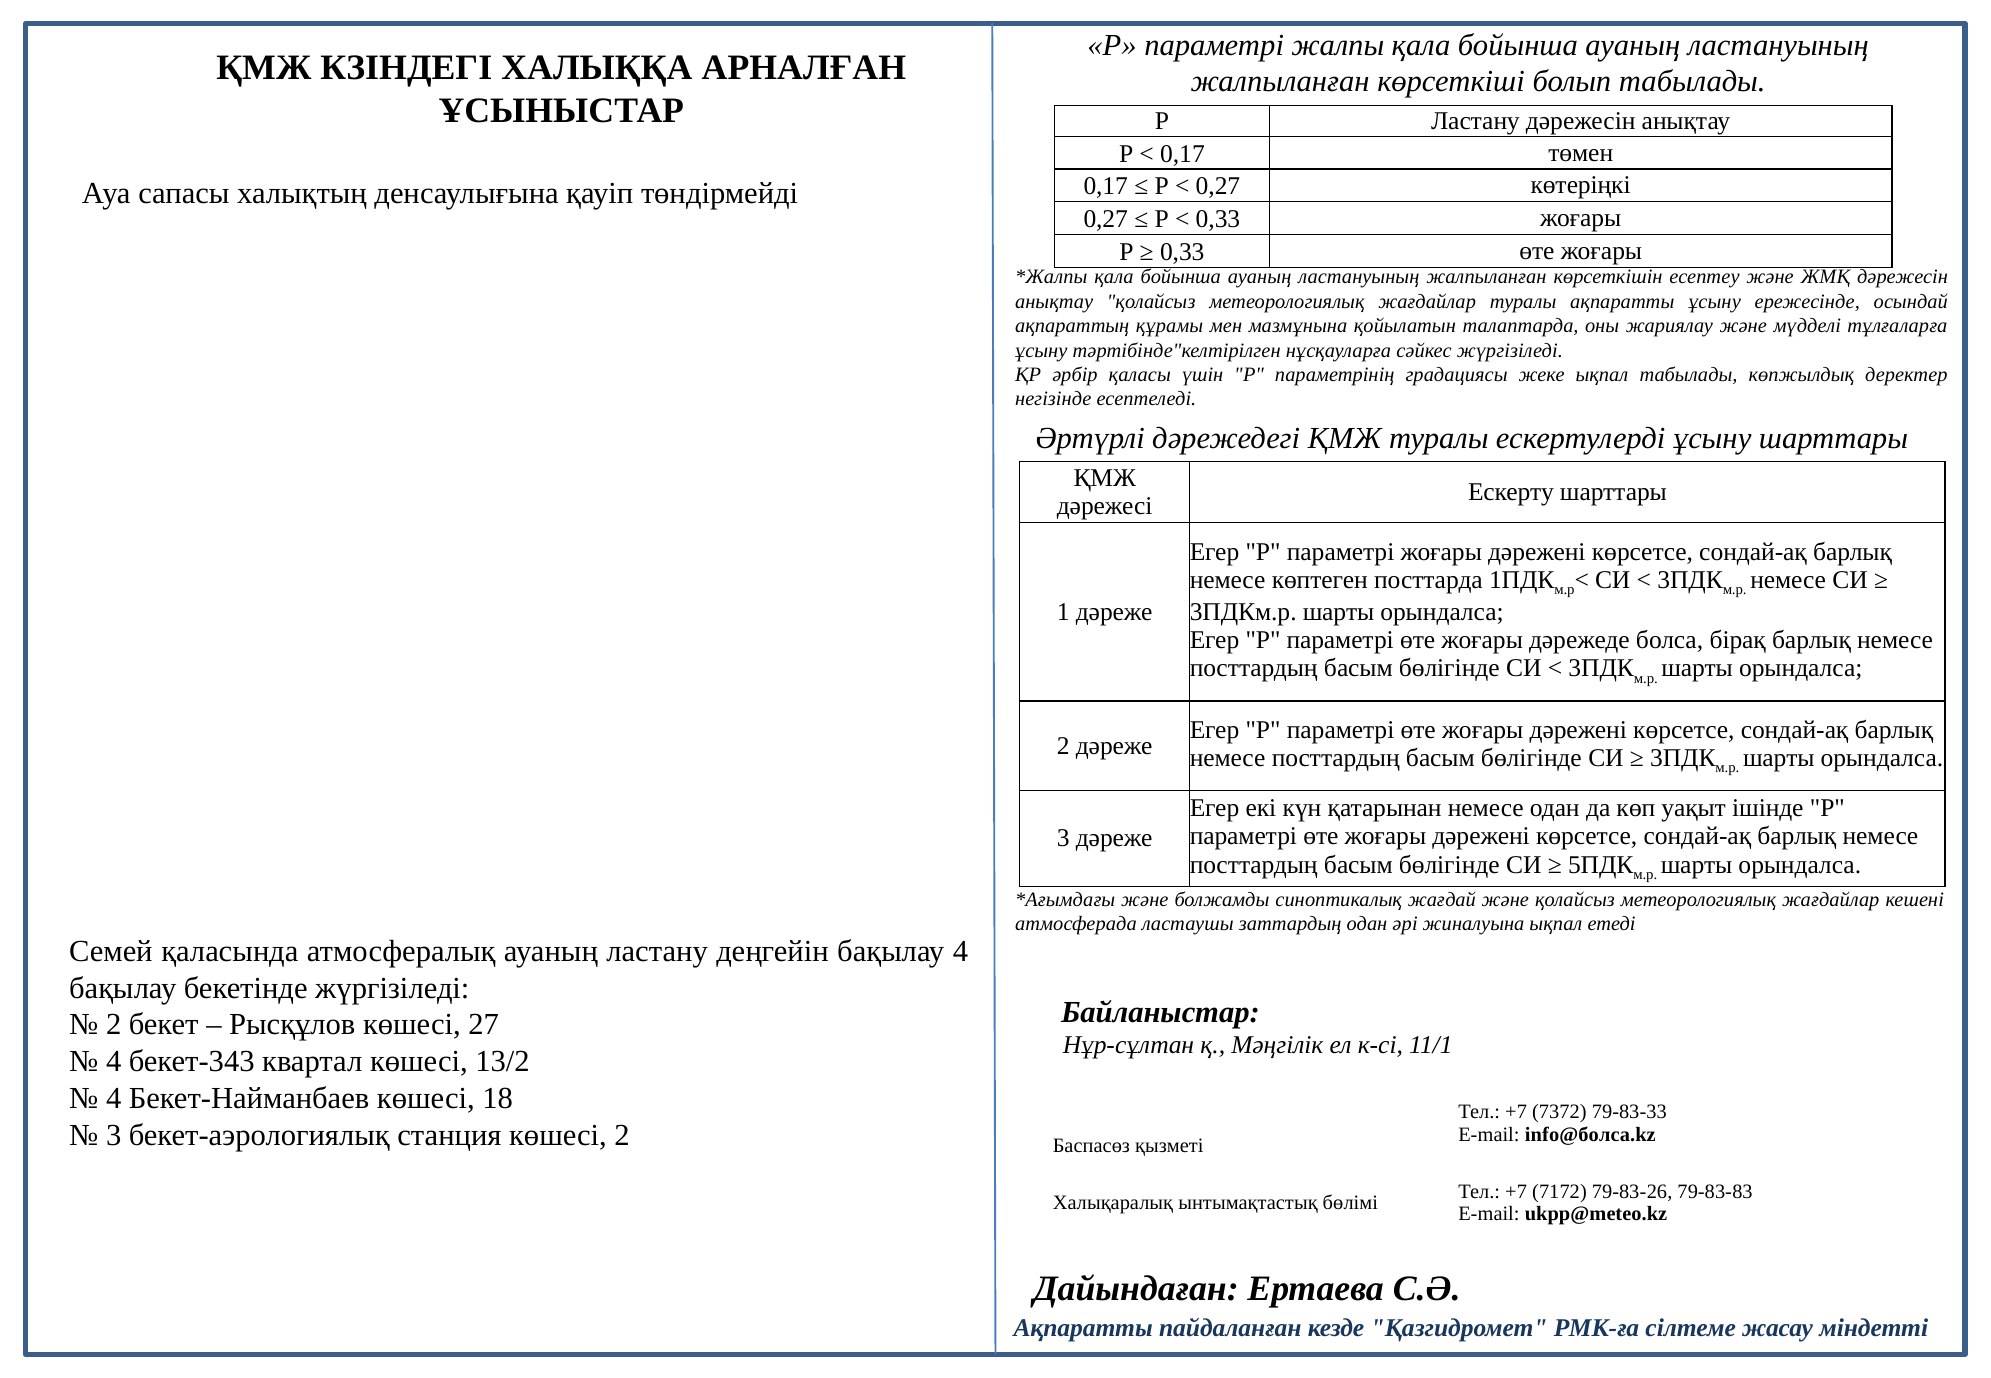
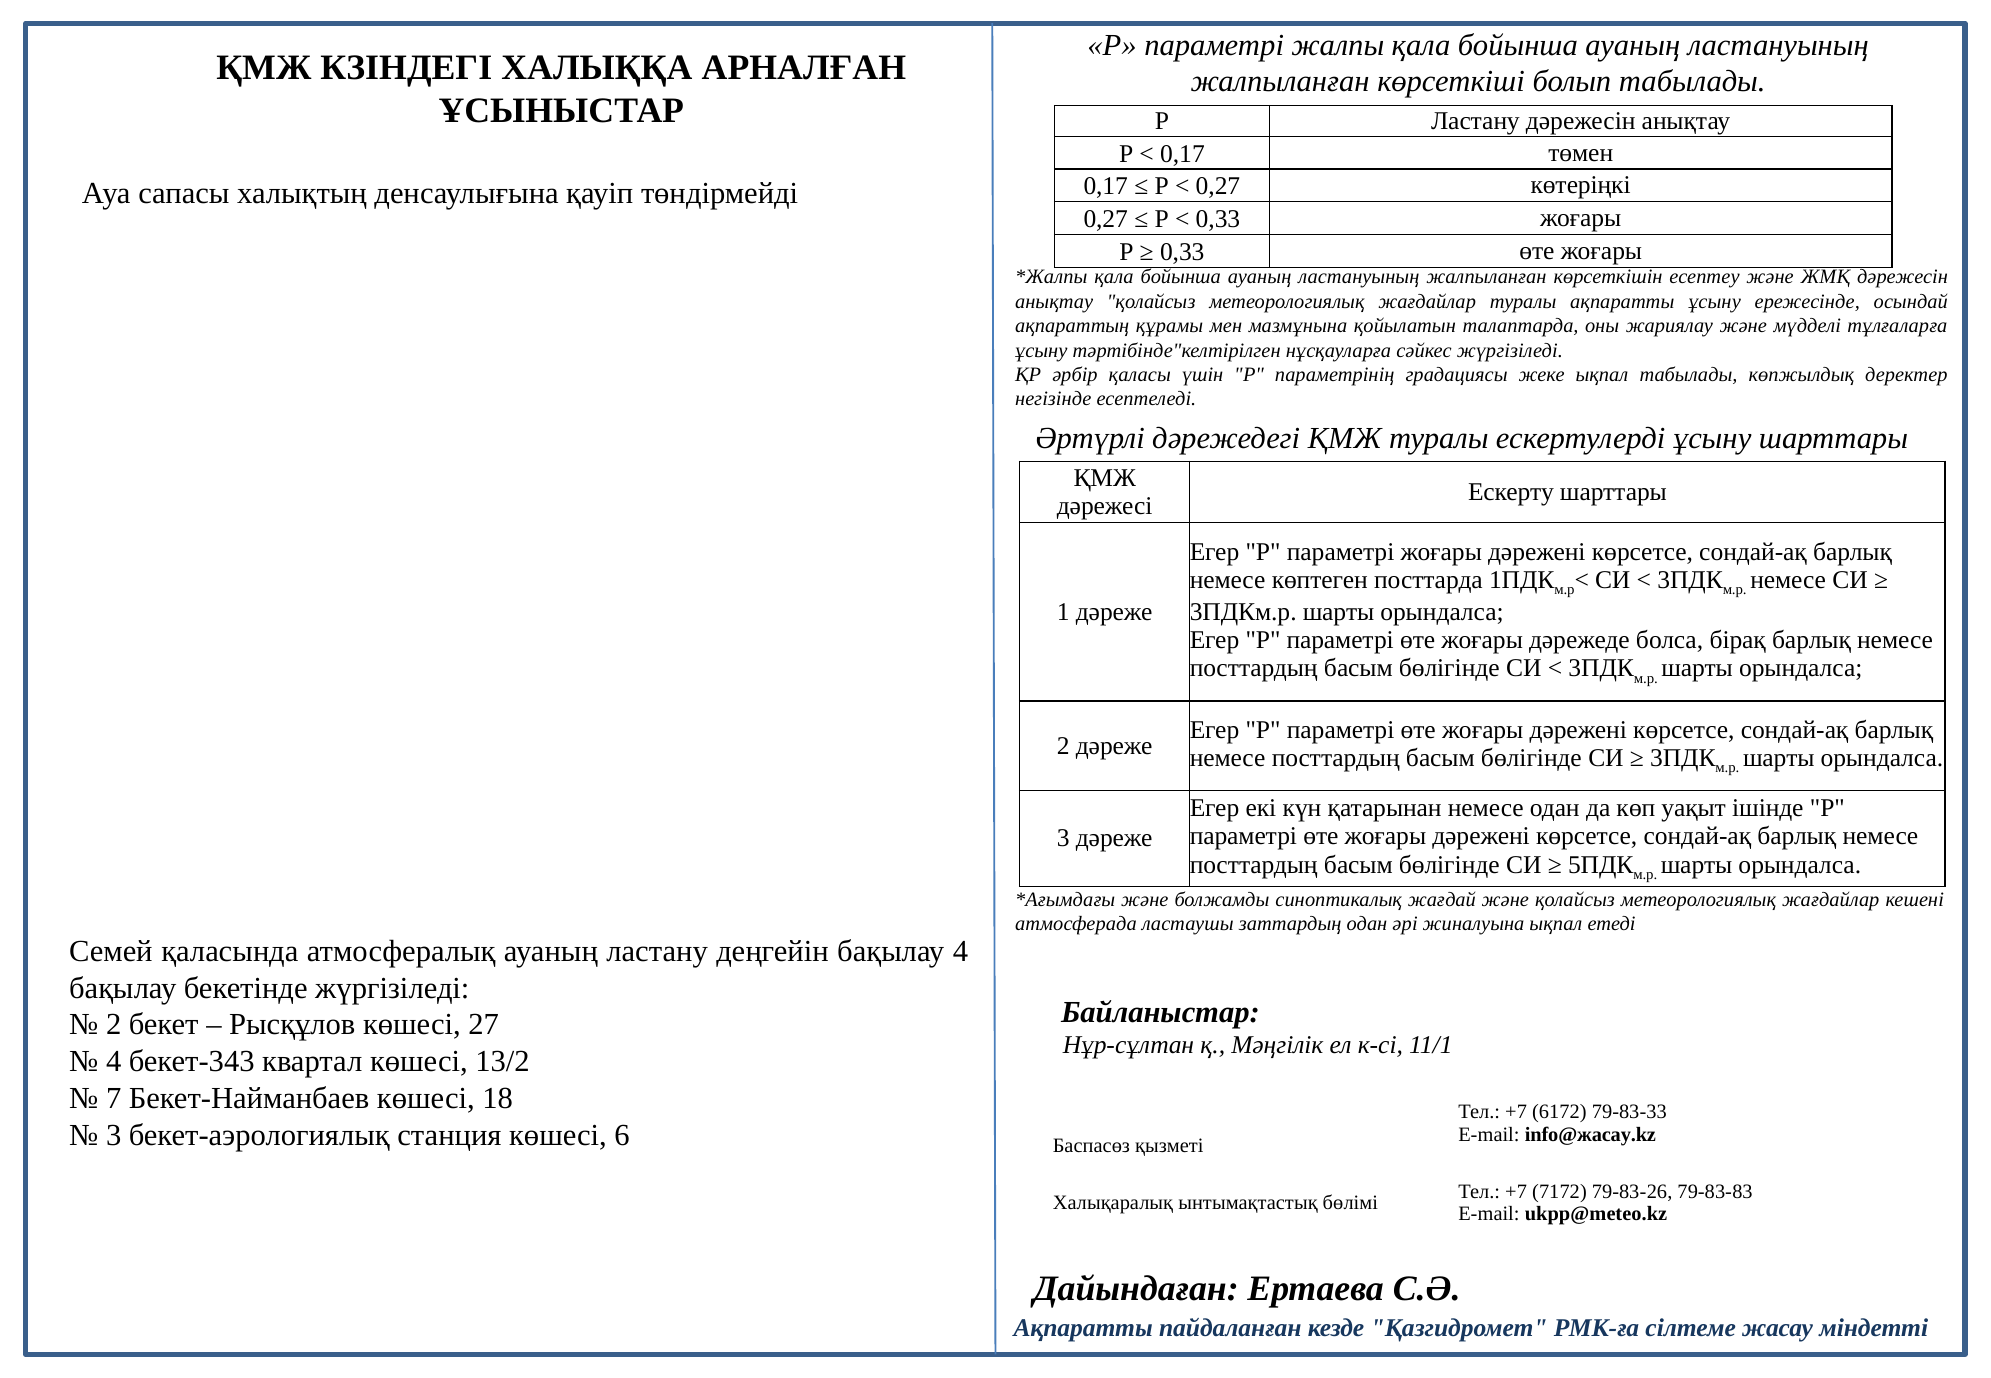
4 at (114, 1099): 4 -> 7
7372: 7372 -> 6172
көшесі 2: 2 -> 6
info@болса.kz: info@болса.kz -> info@жасау.kz
